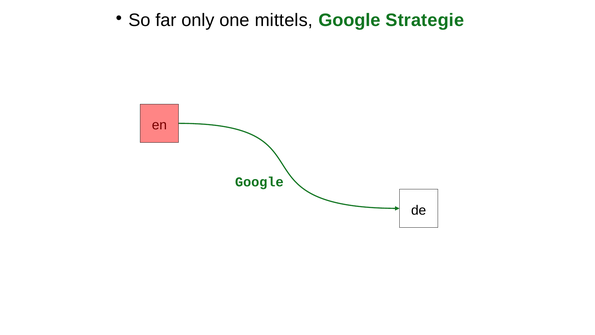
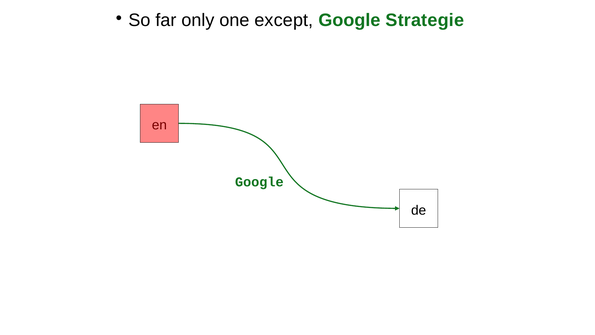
mittels: mittels -> except
